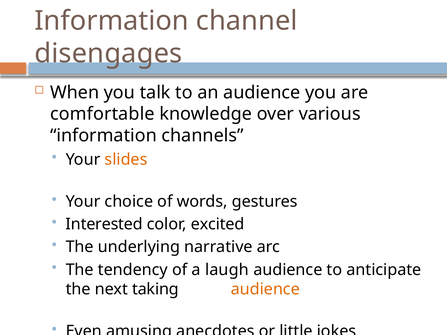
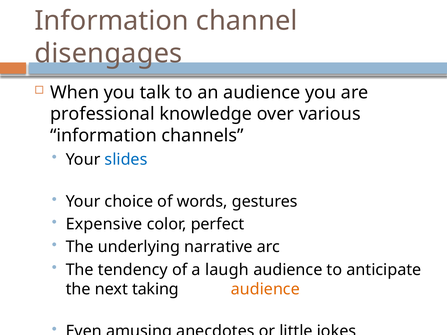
comfortable: comfortable -> professional
slides colour: orange -> blue
Interested: Interested -> Expensive
excited: excited -> perfect
